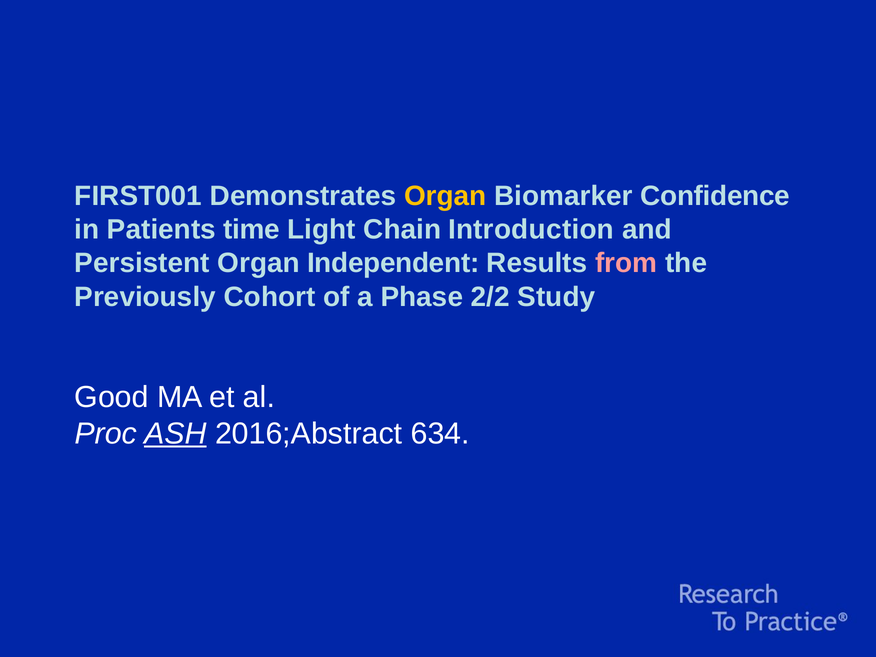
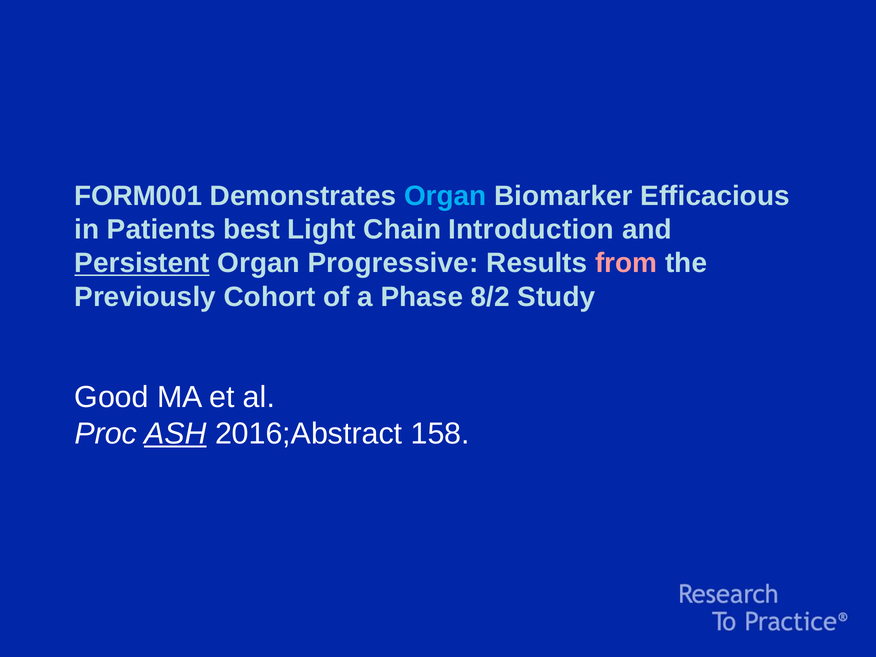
FIRST001: FIRST001 -> FORM001
Organ at (445, 196) colour: yellow -> light blue
Confidence: Confidence -> Efficacious
time: time -> best
Persistent underline: none -> present
Independent: Independent -> Progressive
2/2: 2/2 -> 8/2
634: 634 -> 158
